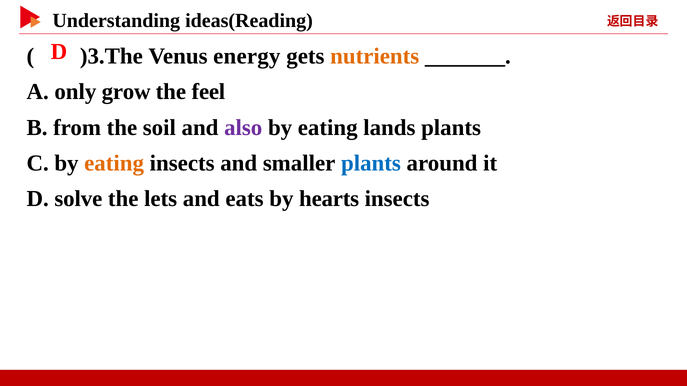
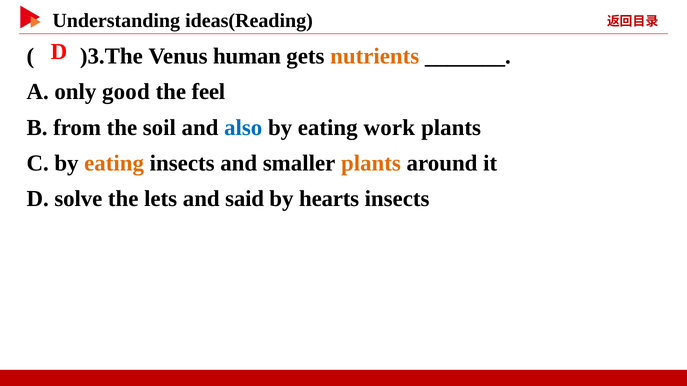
energy: energy -> human
grow: grow -> good
also colour: purple -> blue
lands: lands -> work
plants at (371, 163) colour: blue -> orange
eats: eats -> said
